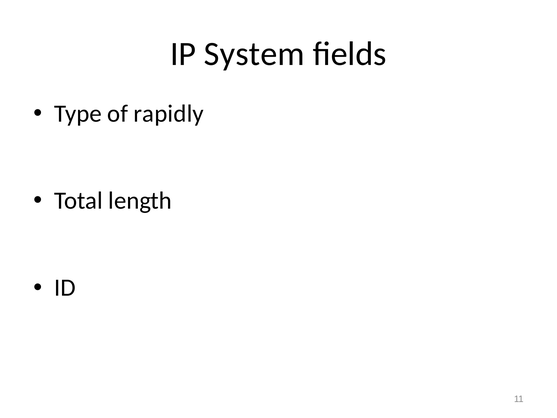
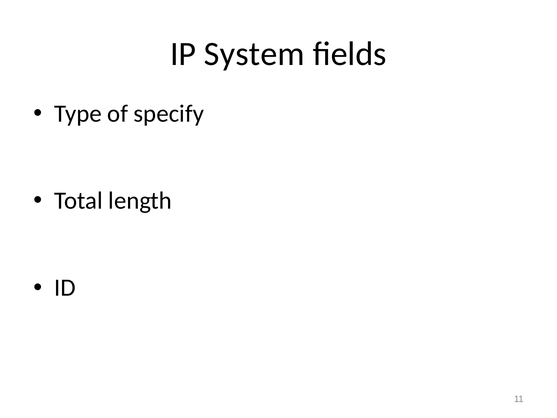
rapidly: rapidly -> specify
